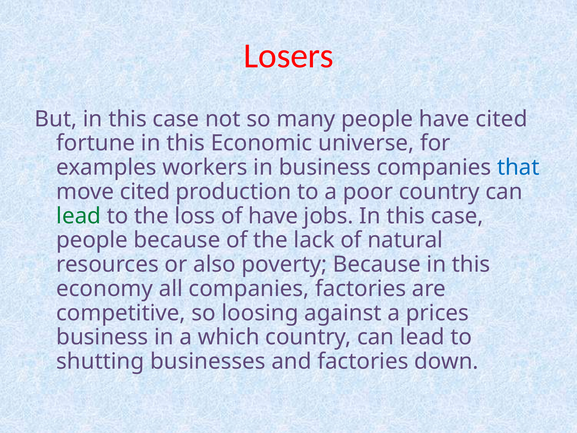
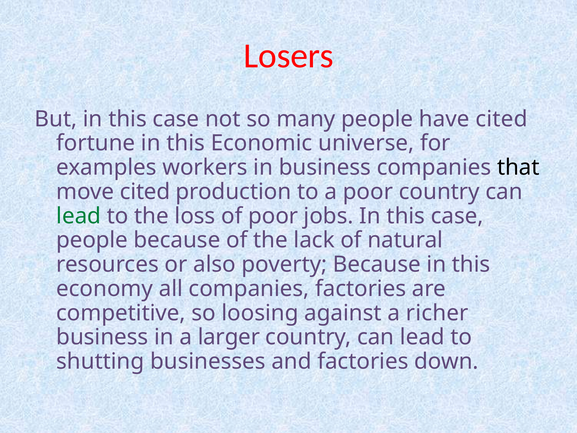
that colour: blue -> black
of have: have -> poor
prices: prices -> richer
which: which -> larger
